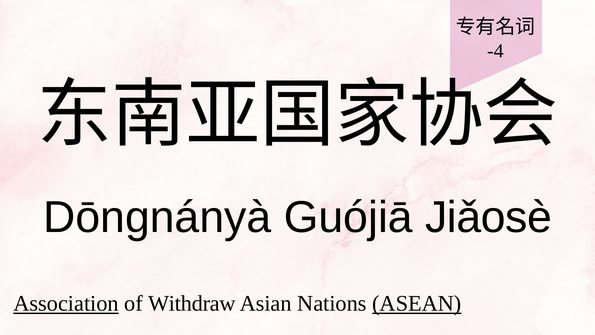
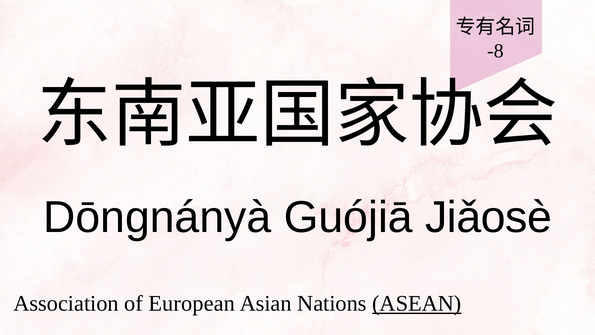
-4: -4 -> -8
Association underline: present -> none
Withdraw: Withdraw -> European
